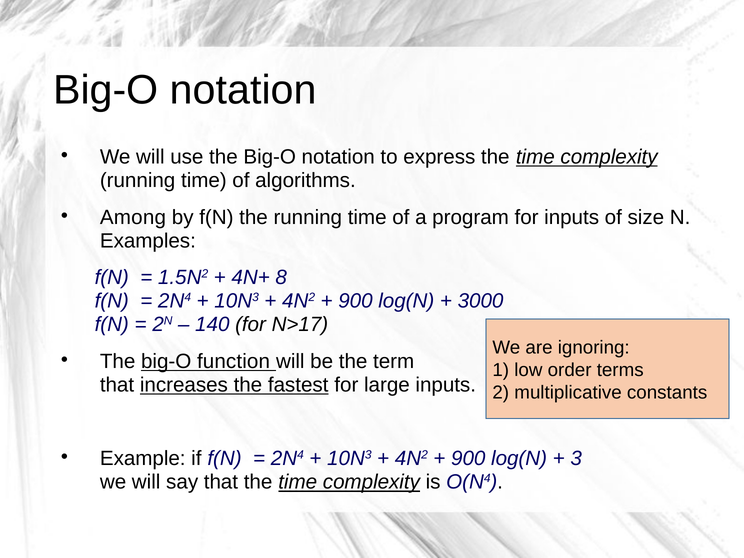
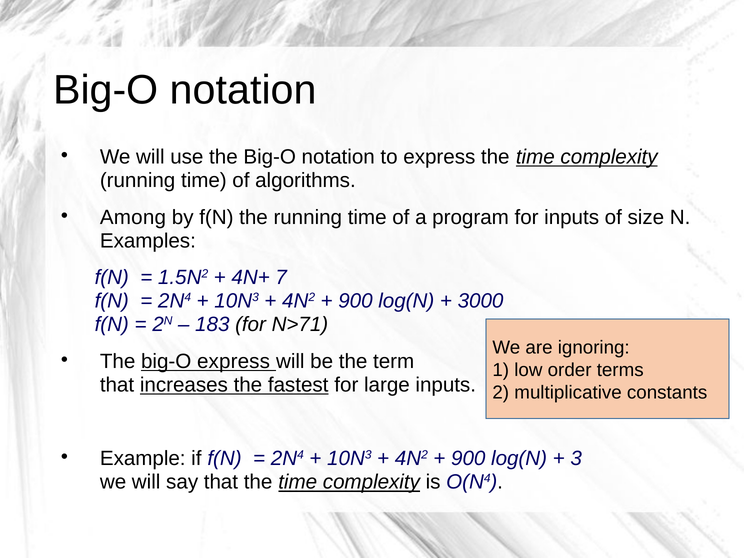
8: 8 -> 7
140: 140 -> 183
N>17: N>17 -> N>71
big-O function: function -> express
